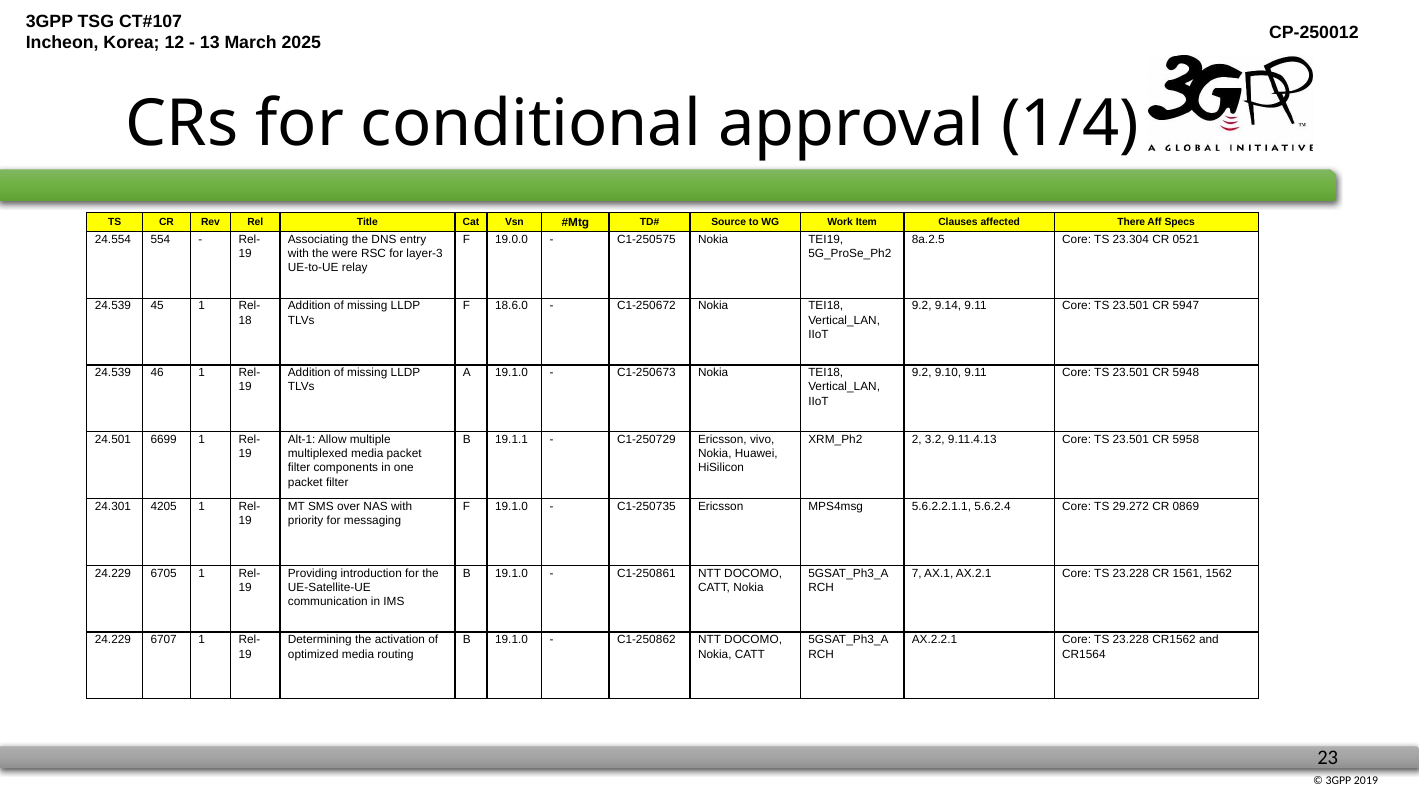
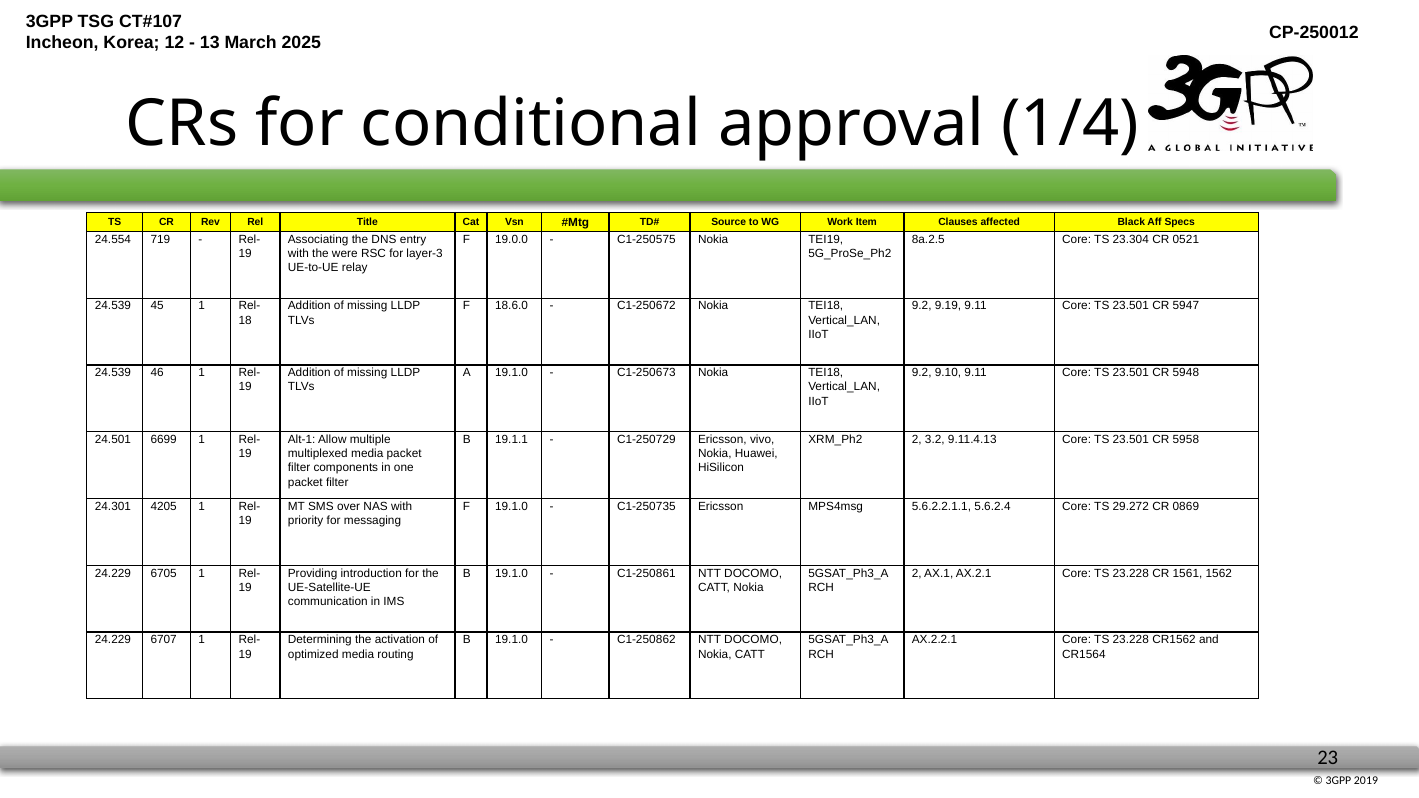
There: There -> Black
554: 554 -> 719
9.14: 9.14 -> 9.19
7 at (917, 573): 7 -> 2
